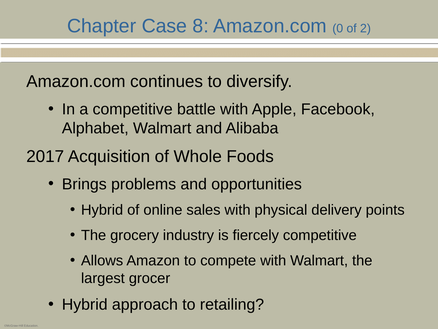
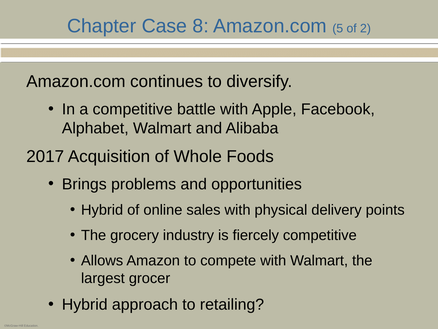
0: 0 -> 5
